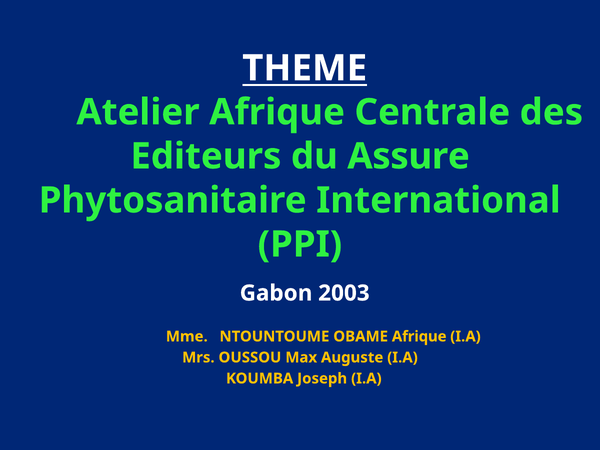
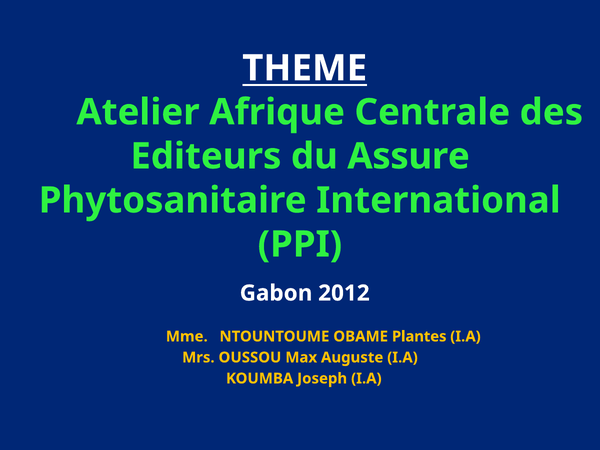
2003: 2003 -> 2012
OBAME Afrique: Afrique -> Plantes
